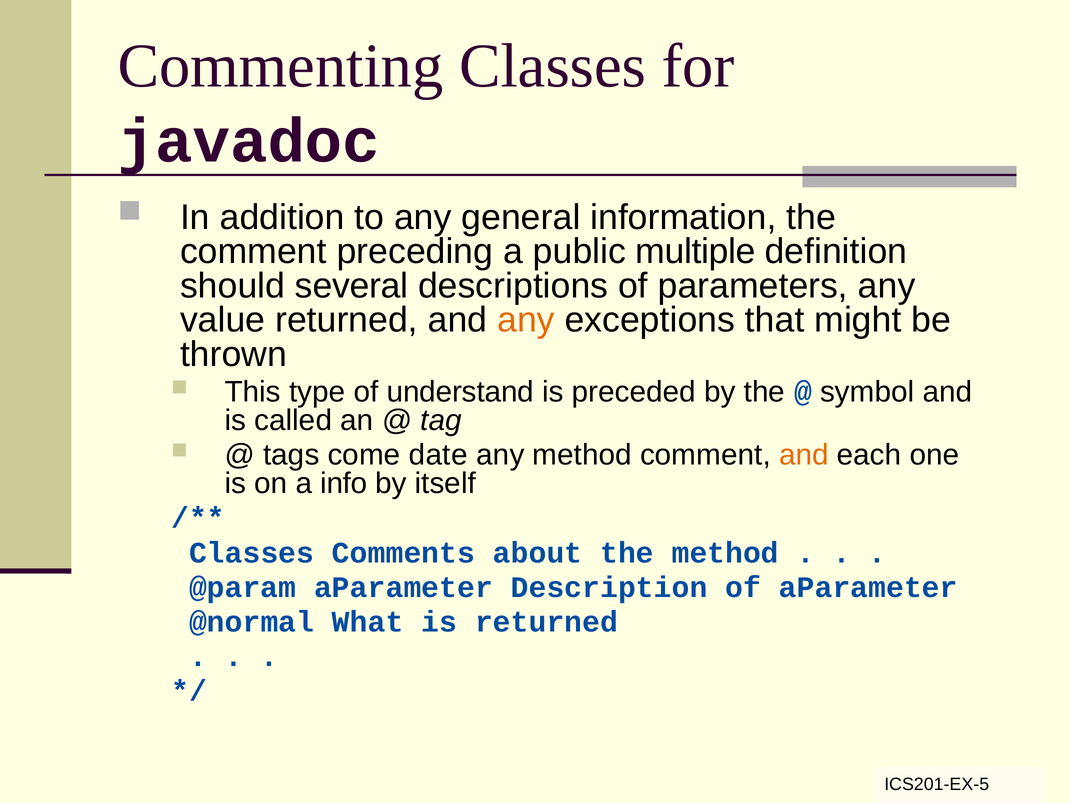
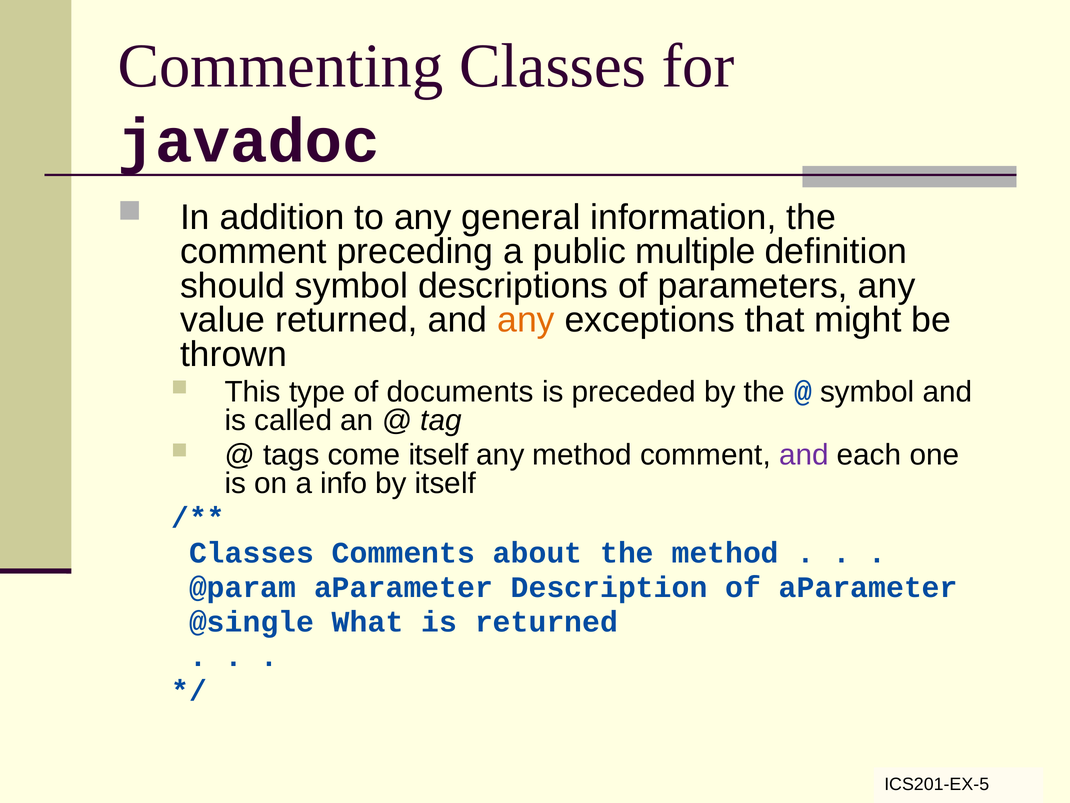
should several: several -> symbol
understand: understand -> documents
come date: date -> itself
and at (804, 455) colour: orange -> purple
@normal: @normal -> @single
